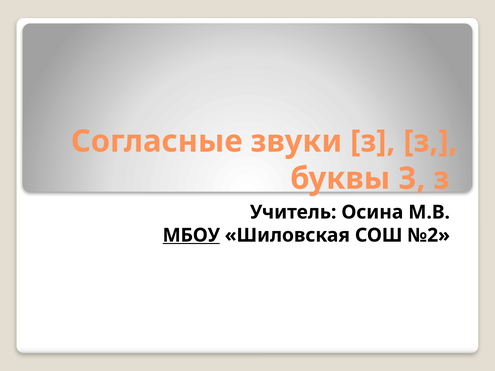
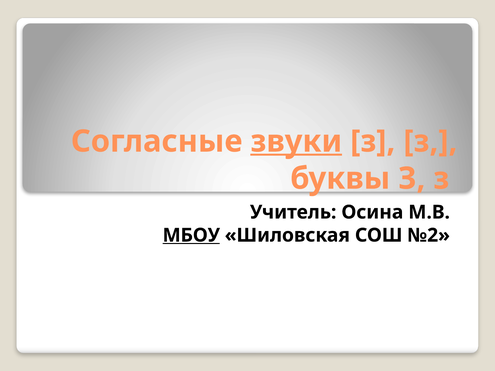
звуки underline: none -> present
